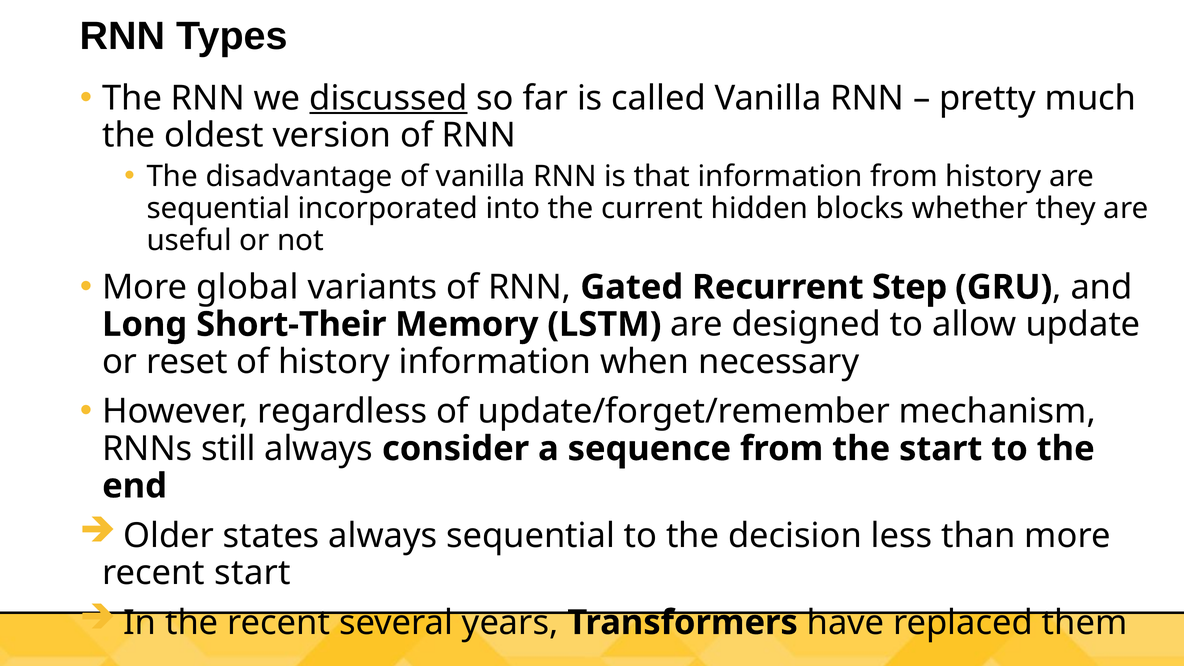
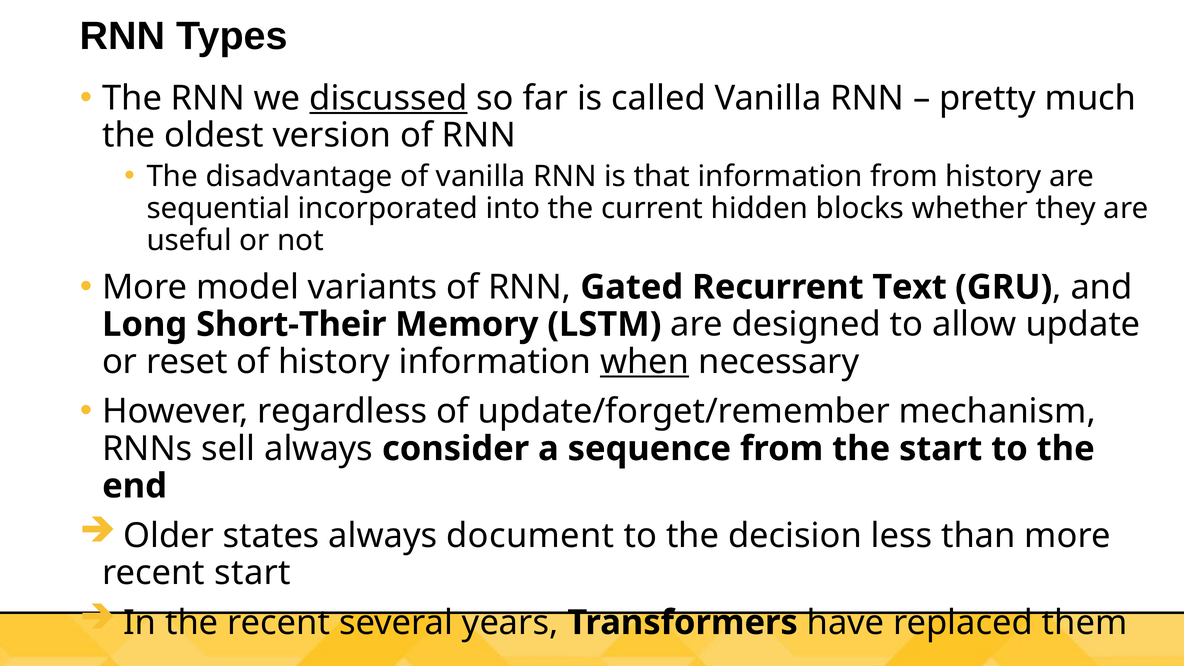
global: global -> model
Step: Step -> Text
when underline: none -> present
still: still -> sell
always sequential: sequential -> document
